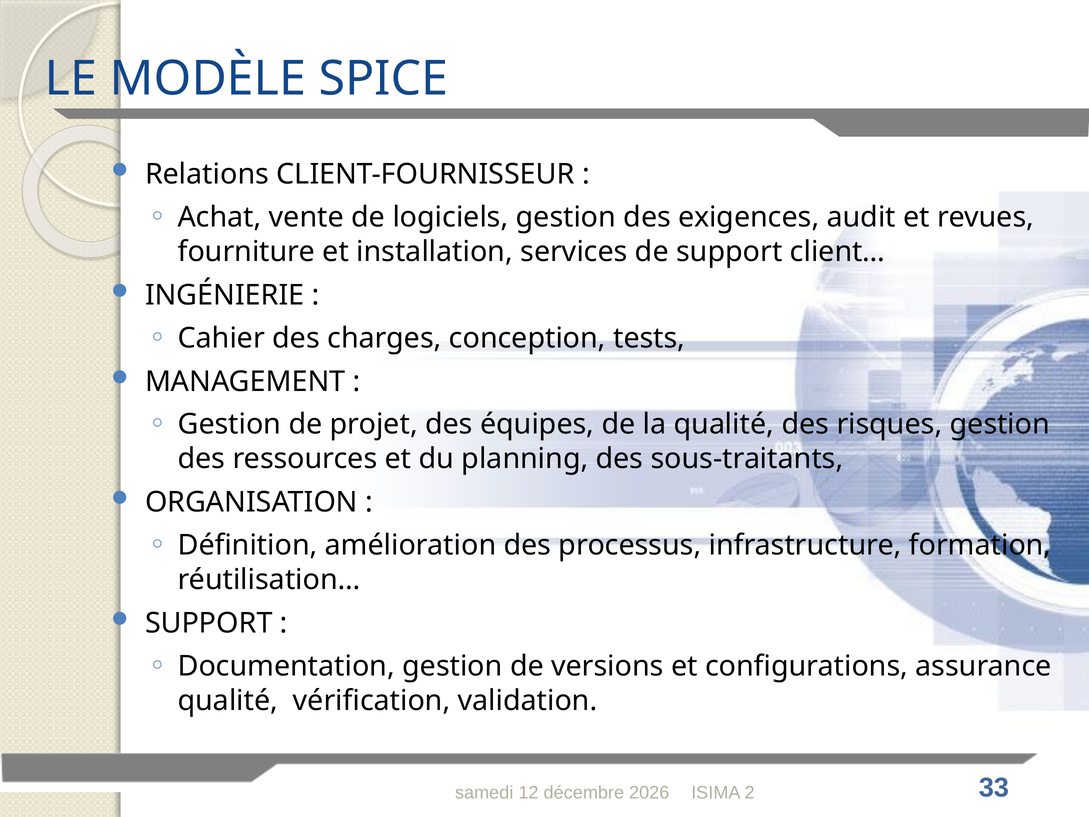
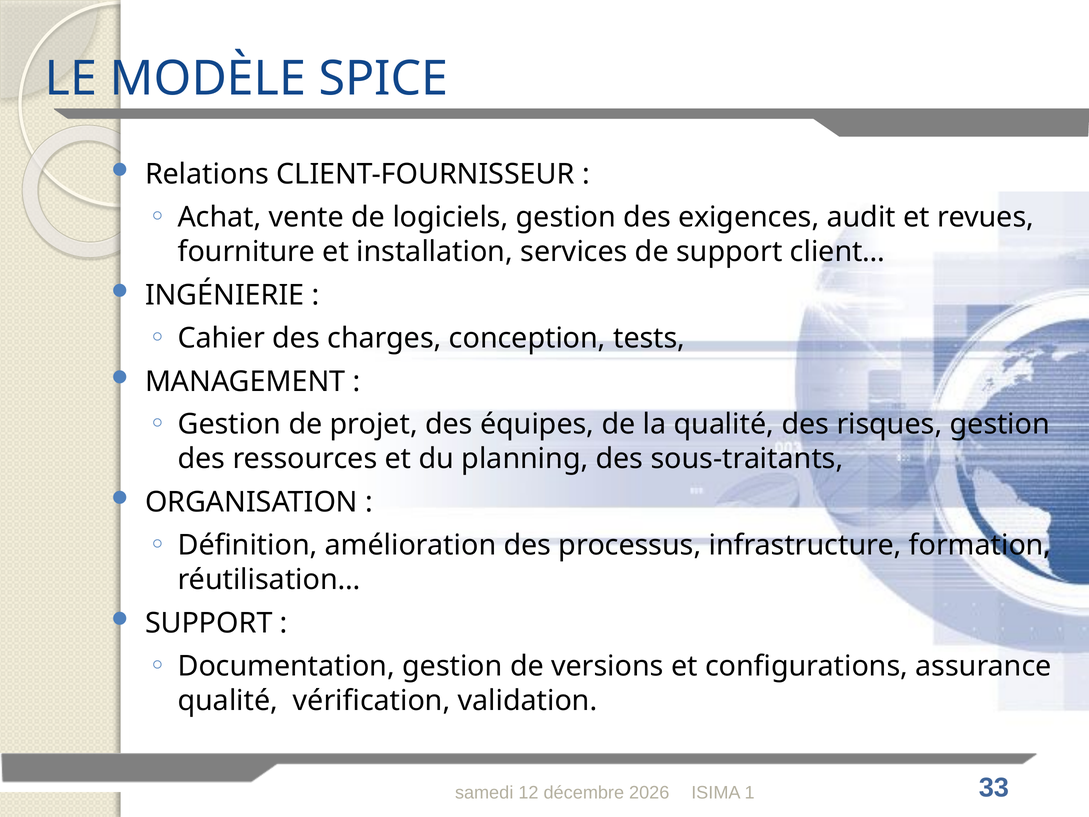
2: 2 -> 1
